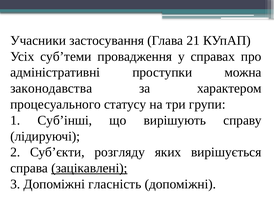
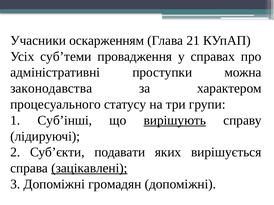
застосування: застосування -> оскарженням
вирішують underline: none -> present
розгляду: розгляду -> подавати
гласність: гласність -> громадян
